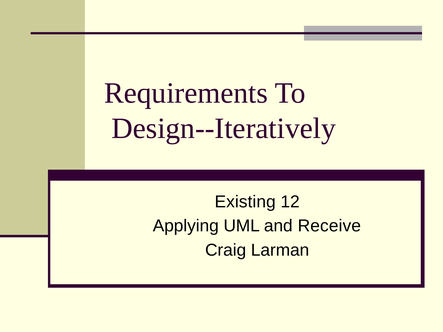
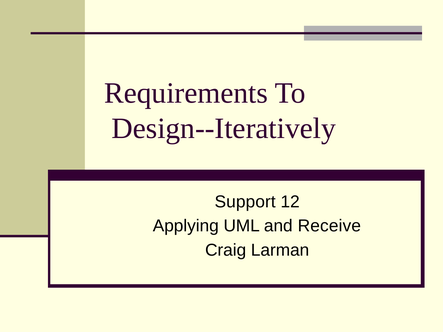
Existing: Existing -> Support
